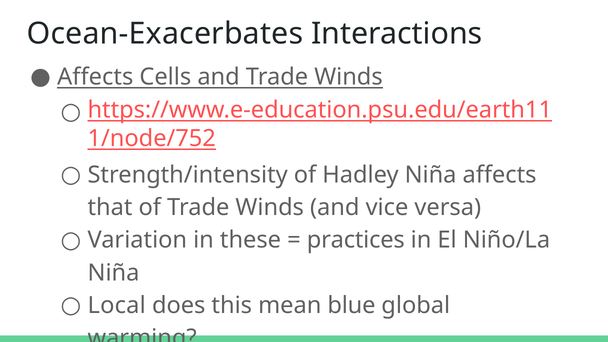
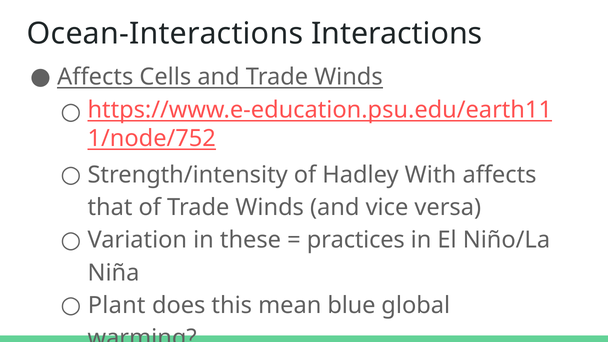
Ocean-Exacerbates: Ocean-Exacerbates -> Ocean-Interactions
Hadley Niña: Niña -> With
Local: Local -> Plant
